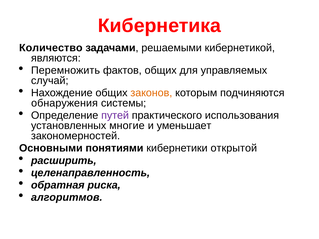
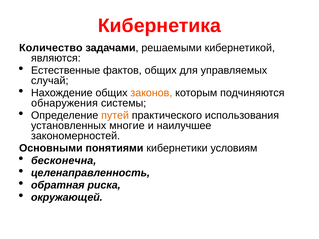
Перемножить: Перемножить -> Естественные
путей colour: purple -> orange
уменьшает: уменьшает -> наилучшее
открытой: открытой -> условиям
расширить: расширить -> бесконечна
алгоритмов: алгоритмов -> окружающей
